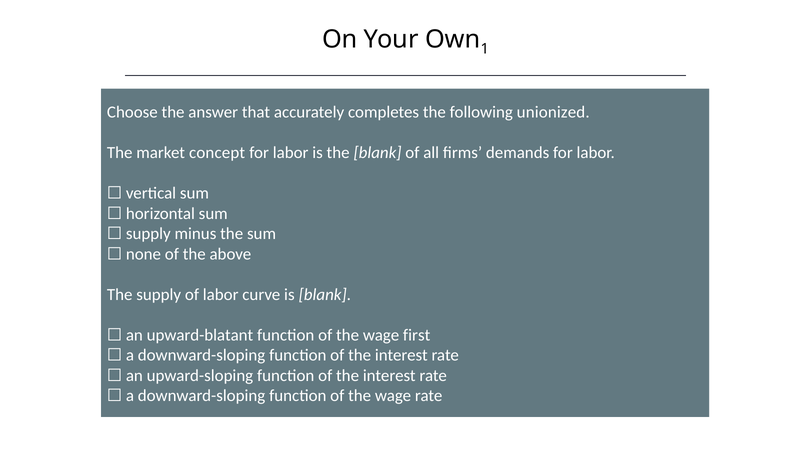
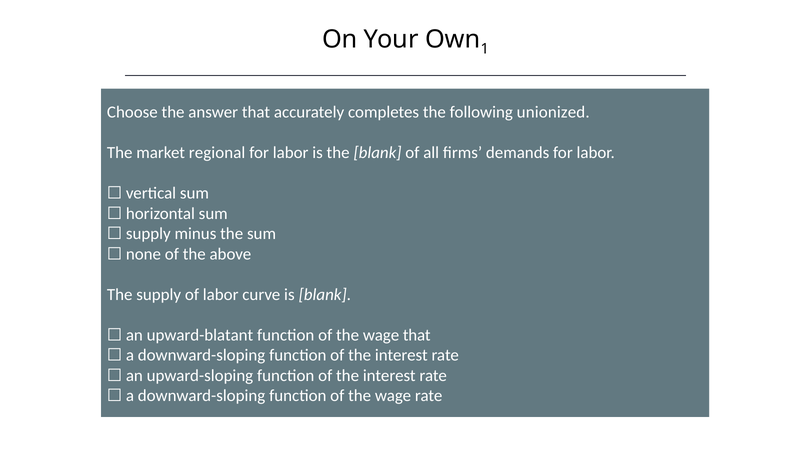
concept: concept -> regional
wage first: first -> that
